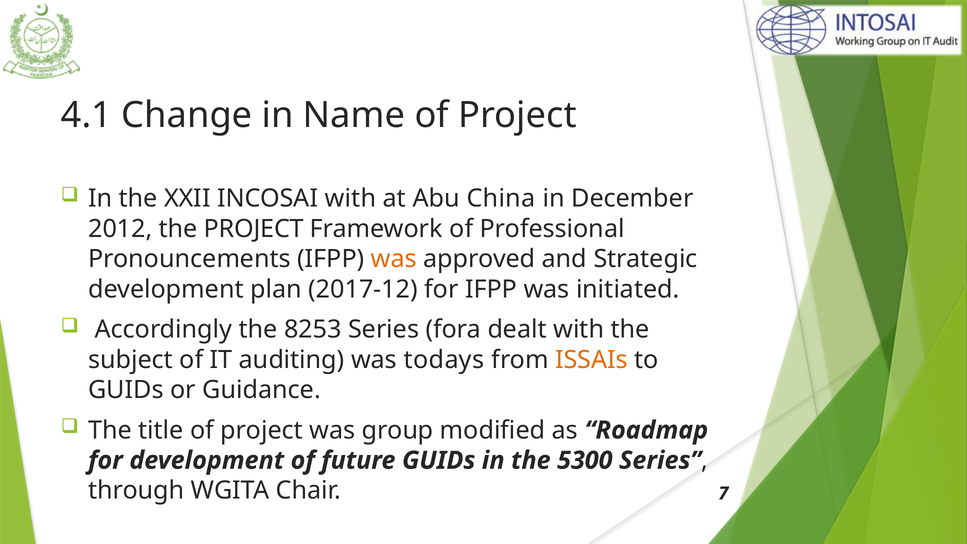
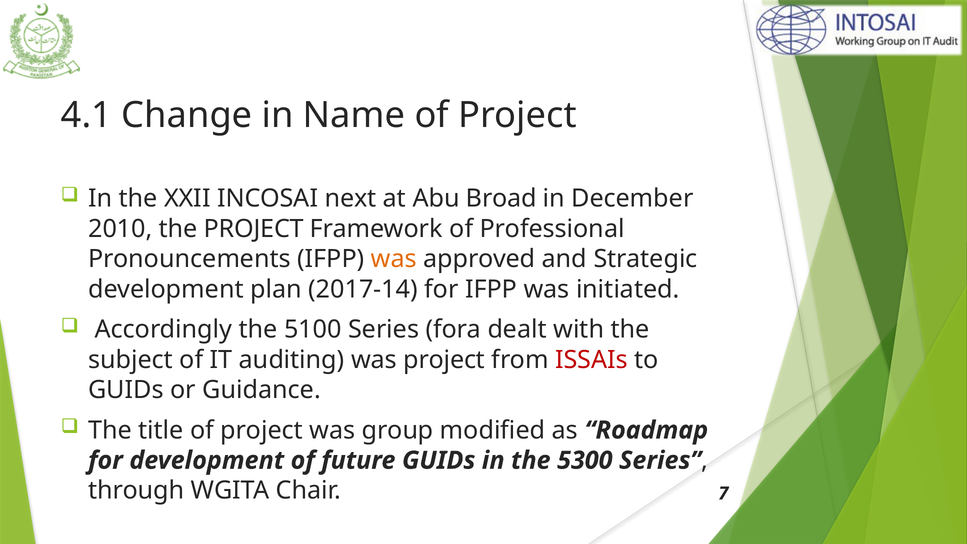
INCOSAI with: with -> next
China: China -> Broad
2012: 2012 -> 2010
2017-12: 2017-12 -> 2017-14
8253: 8253 -> 5100
was todays: todays -> project
ISSAIs colour: orange -> red
